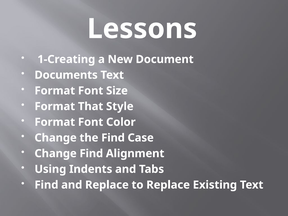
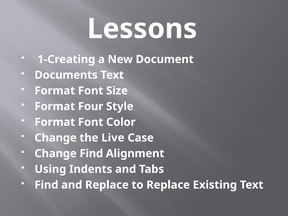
That: That -> Four
the Find: Find -> Live
